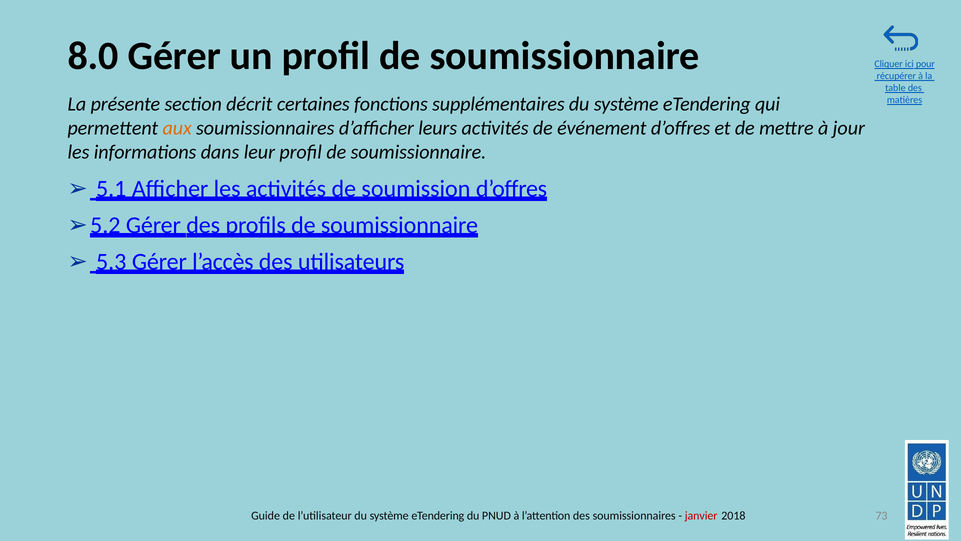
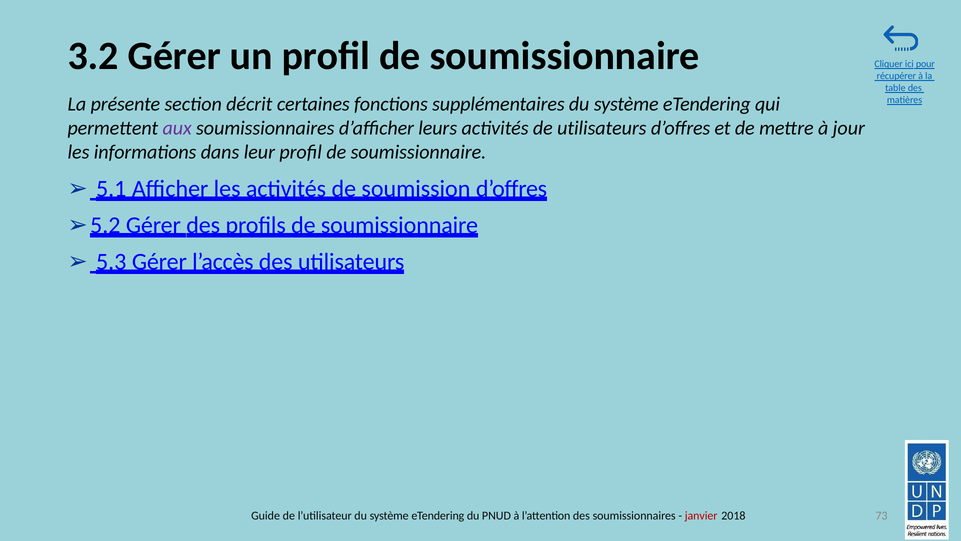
8.0: 8.0 -> 3.2
aux colour: orange -> purple
de événement: événement -> utilisateurs
